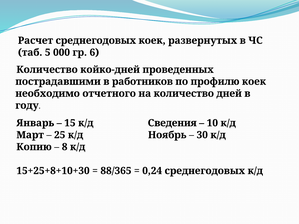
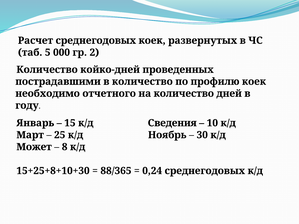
6: 6 -> 2
в работников: работников -> количество
Копию: Копию -> Может
